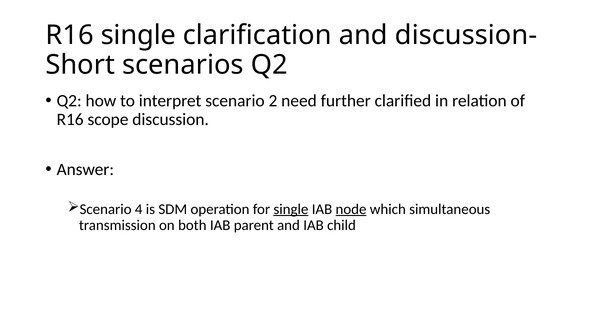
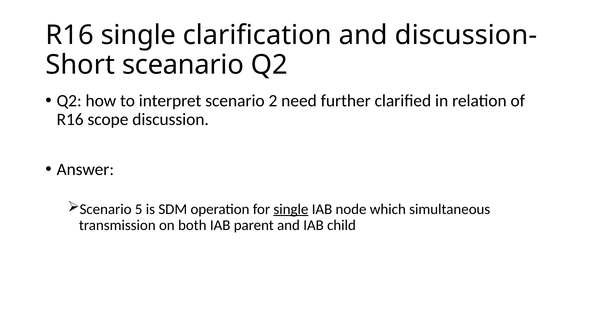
scenarios: scenarios -> sceanario
4: 4 -> 5
node underline: present -> none
